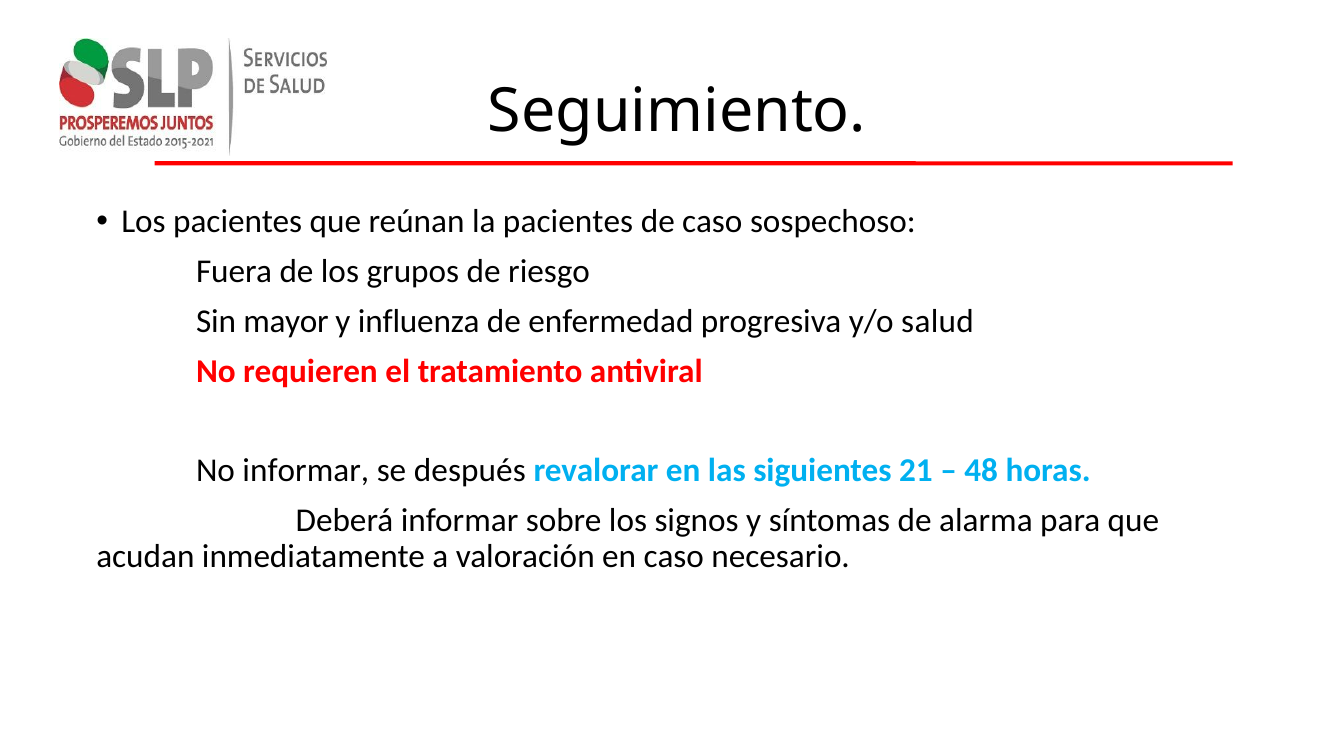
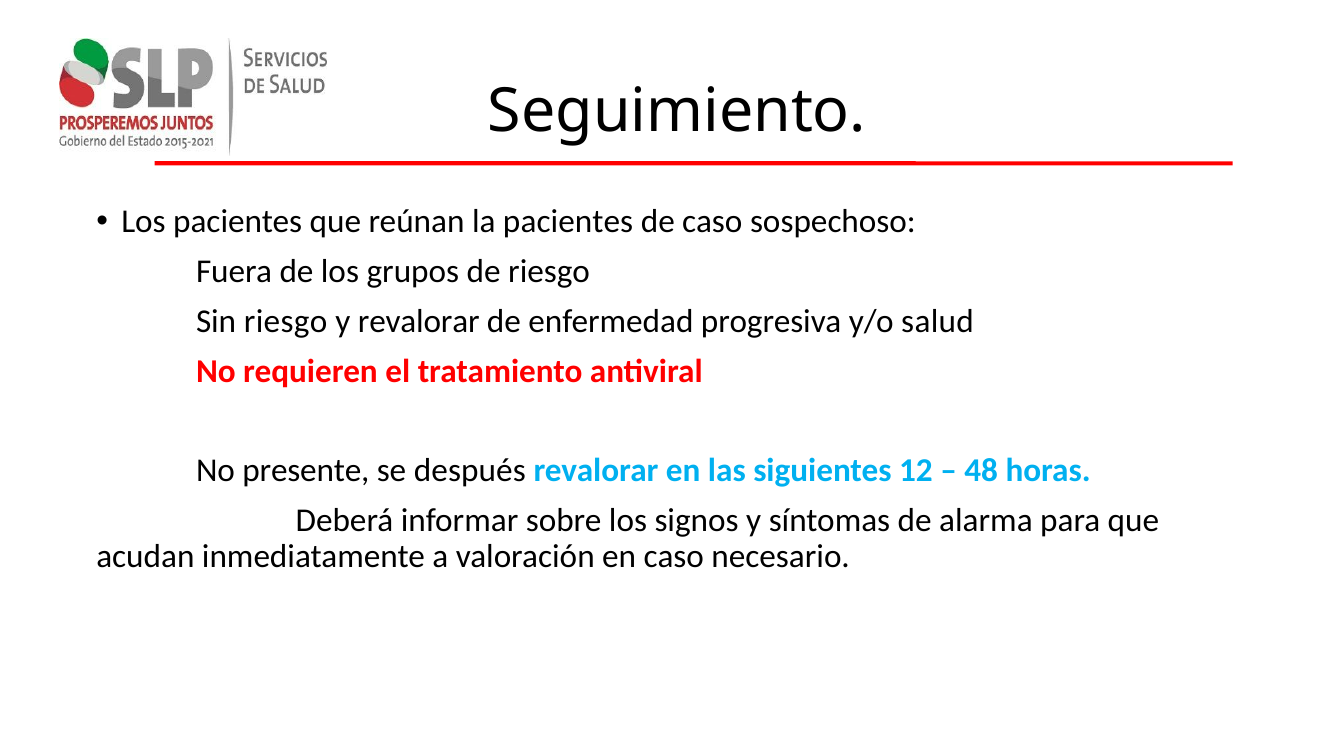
Sin mayor: mayor -> riesgo
y influenza: influenza -> revalorar
No informar: informar -> presente
21: 21 -> 12
